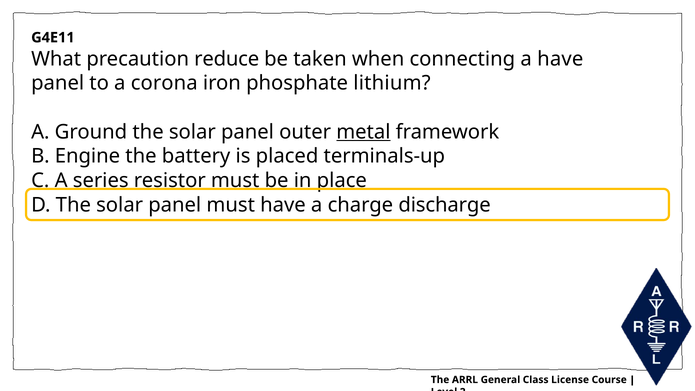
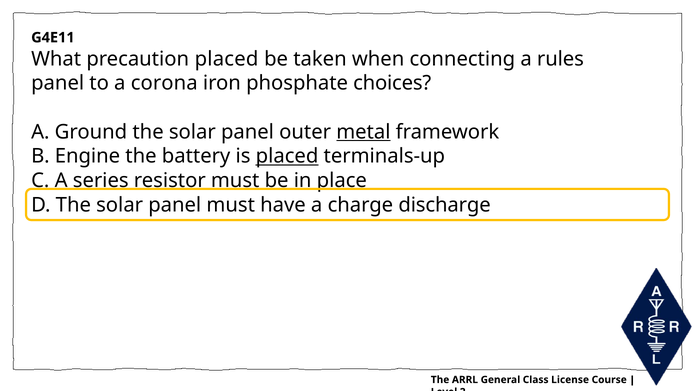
precaution reduce: reduce -> placed
a have: have -> rules
lithium: lithium -> choices
placed at (287, 156) underline: none -> present
